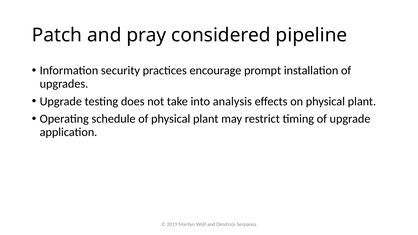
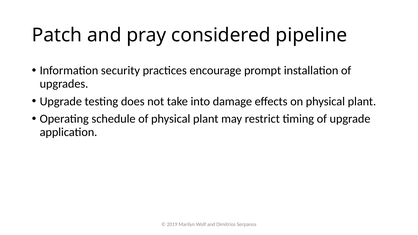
analysis: analysis -> damage
